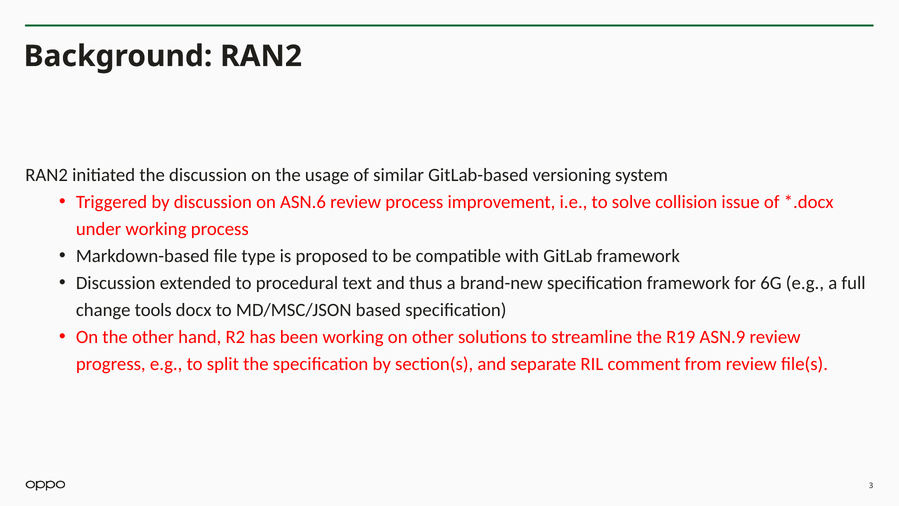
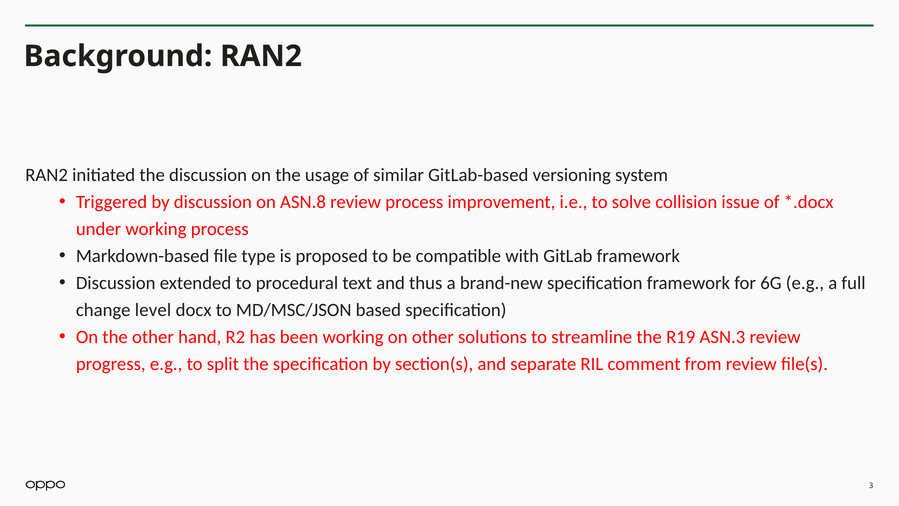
ASN.6: ASN.6 -> ASN.8
tools: tools -> level
ASN.9: ASN.9 -> ASN.3
